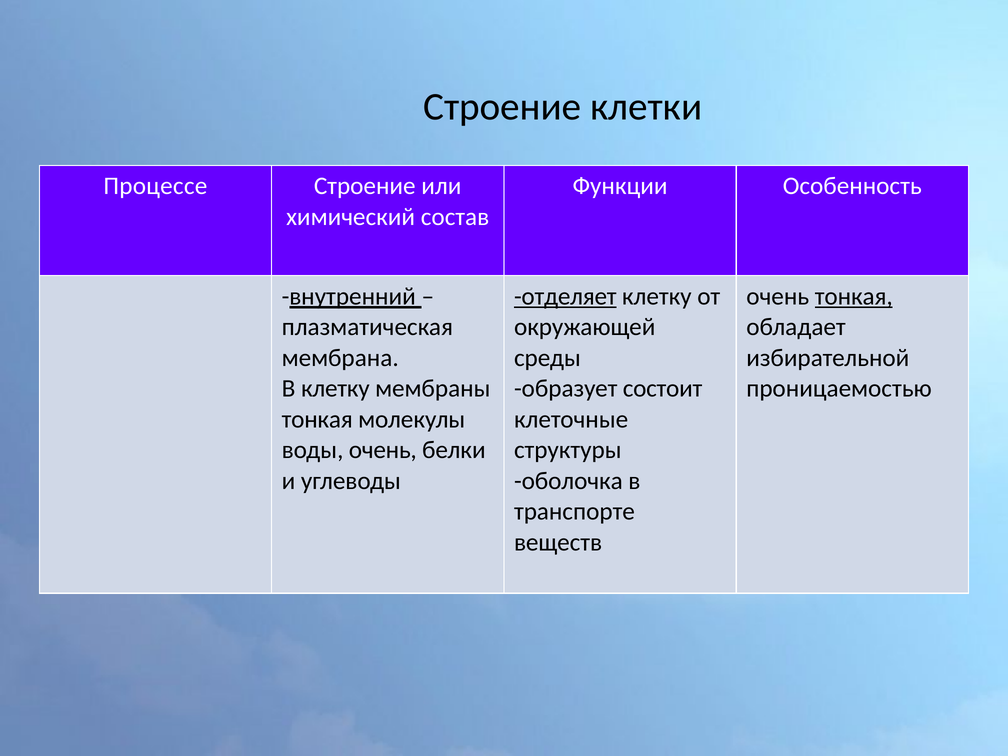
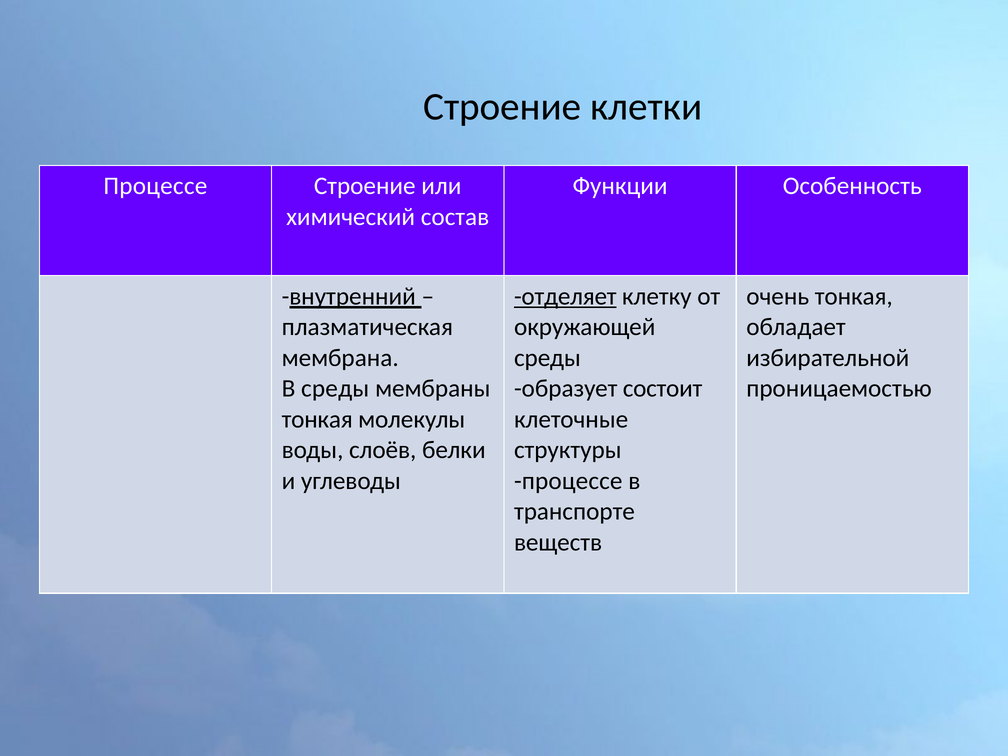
тонкая at (854, 296) underline: present -> none
В клетку: клетку -> среды
воды очень: очень -> слоёв
оболочка at (568, 481): оболочка -> процессе
